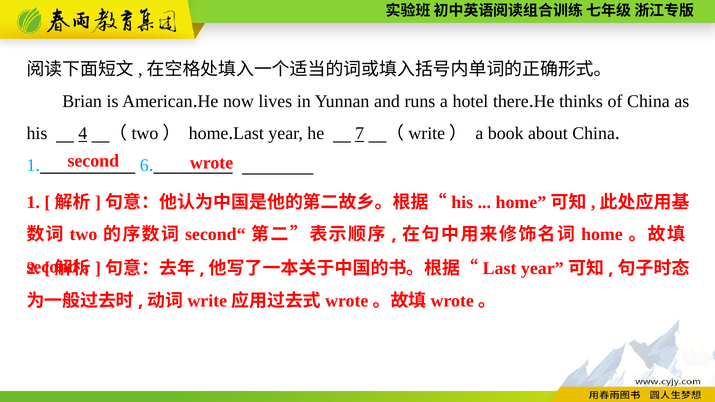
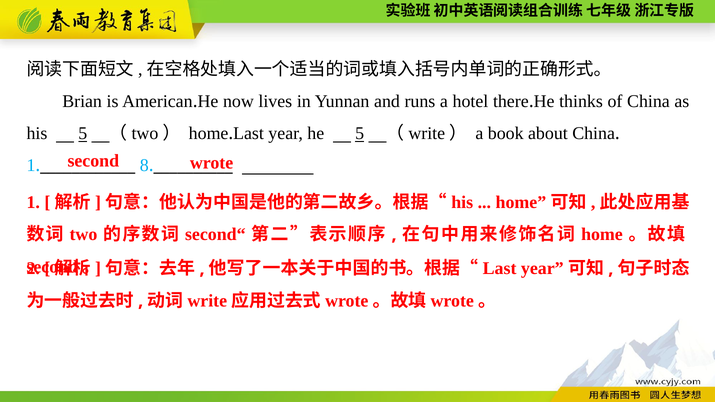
his 4: 4 -> 5
he 7: 7 -> 5
6: 6 -> 8
